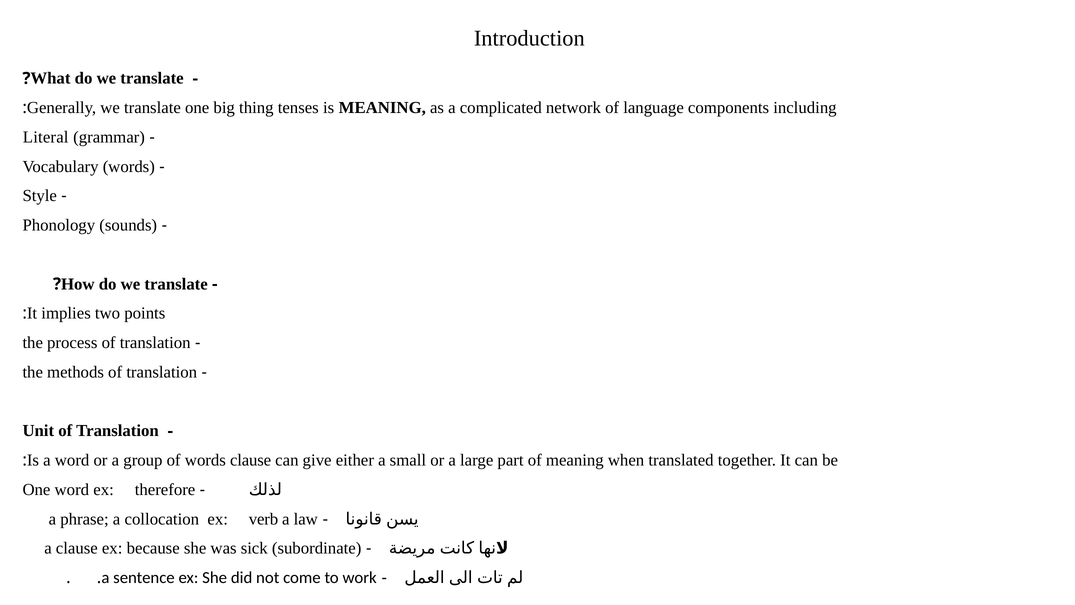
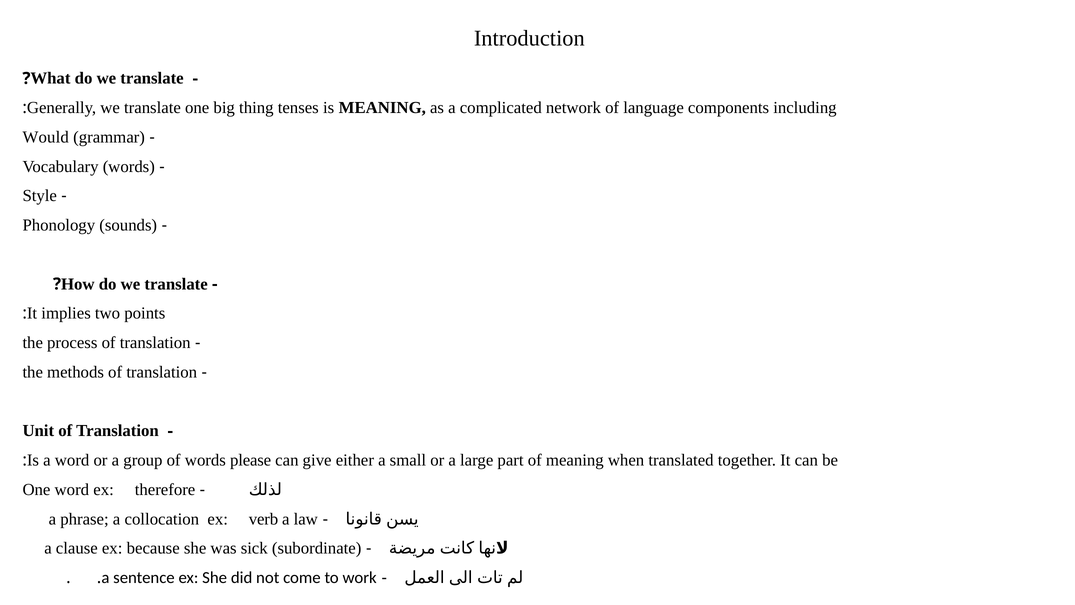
Literal: Literal -> Would
words clause: clause -> please
